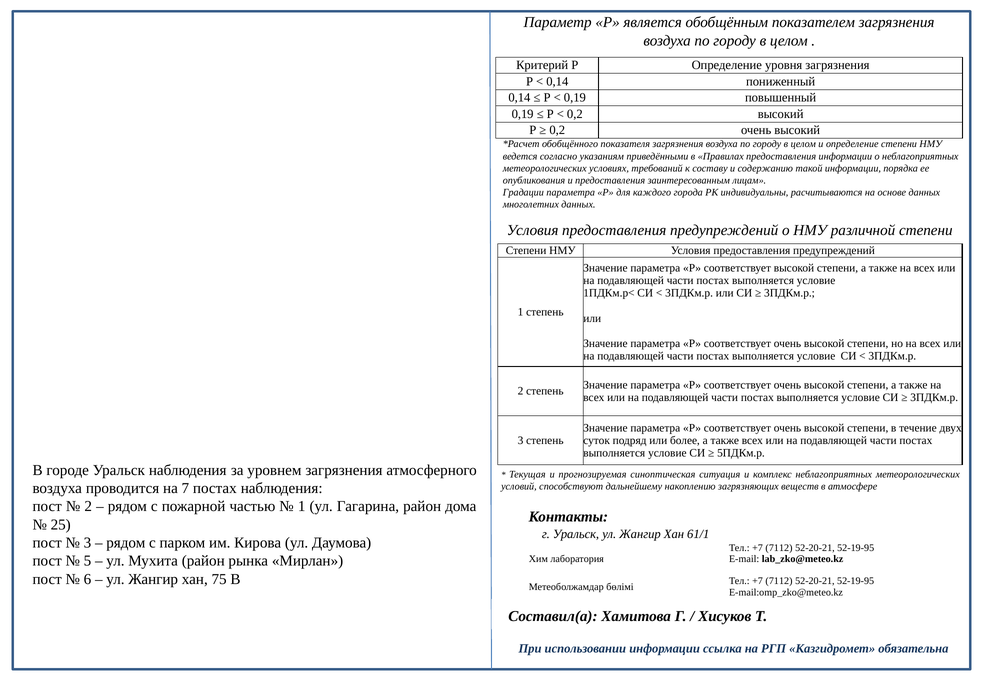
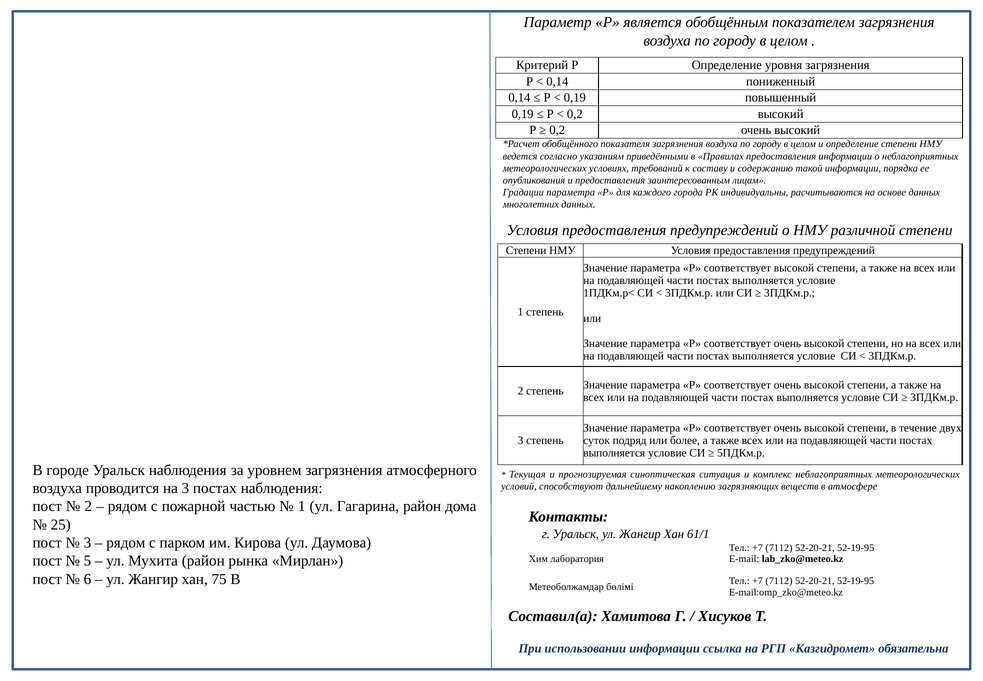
на 7: 7 -> 3
